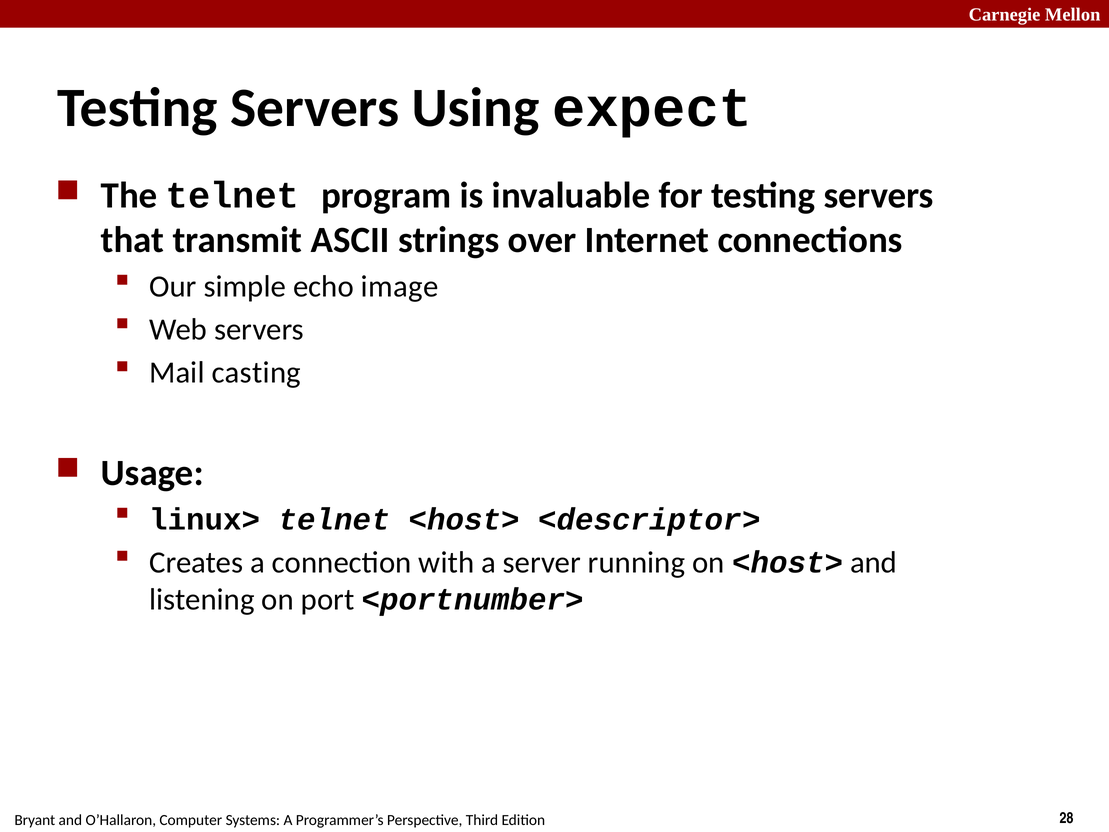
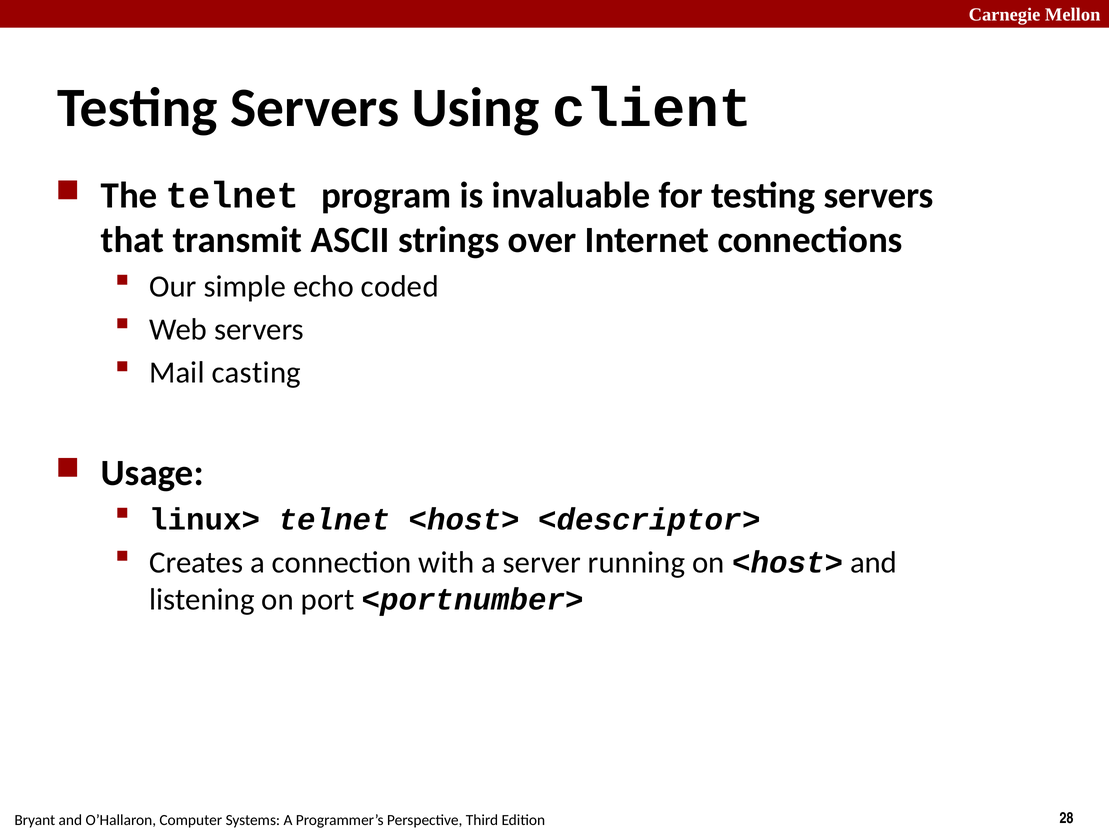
expect: expect -> client
image: image -> coded
